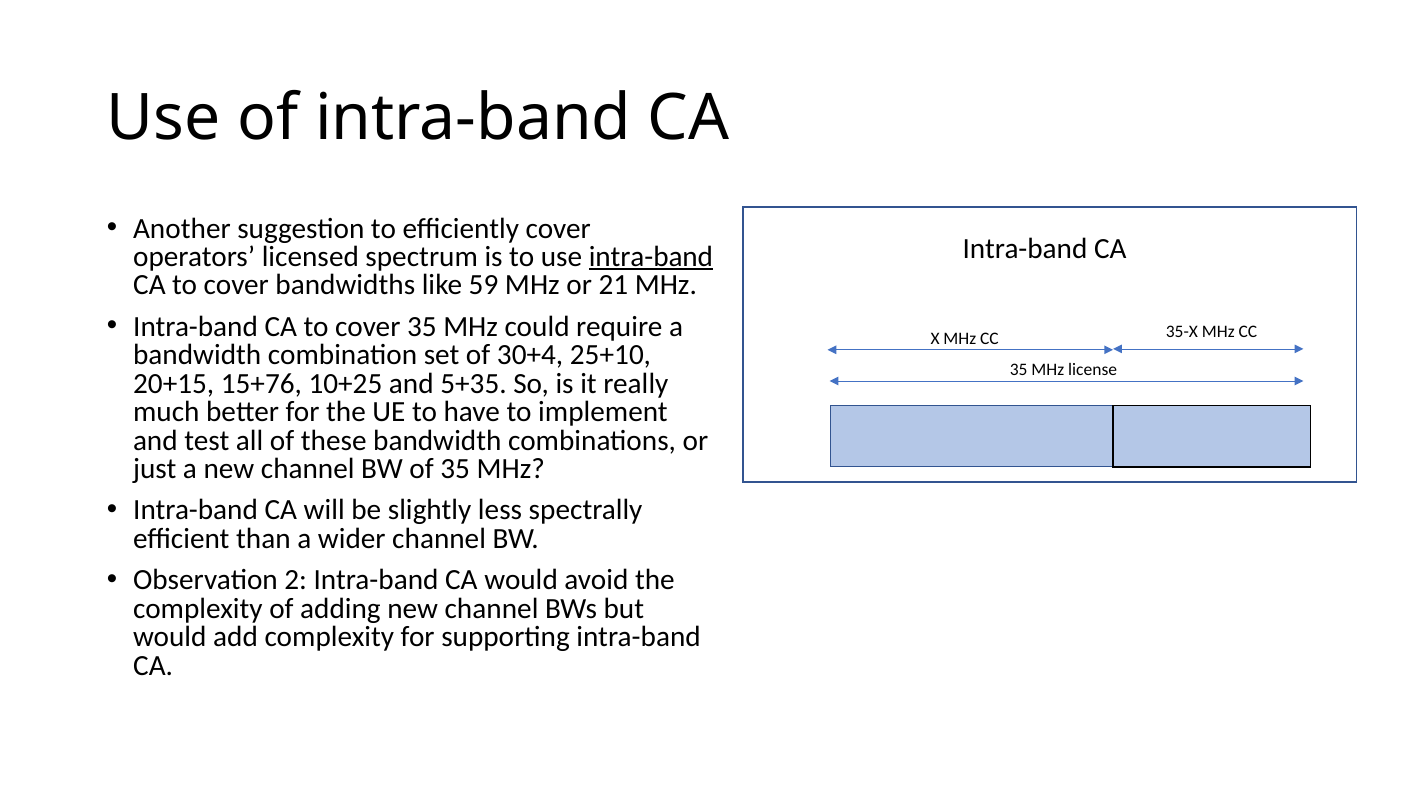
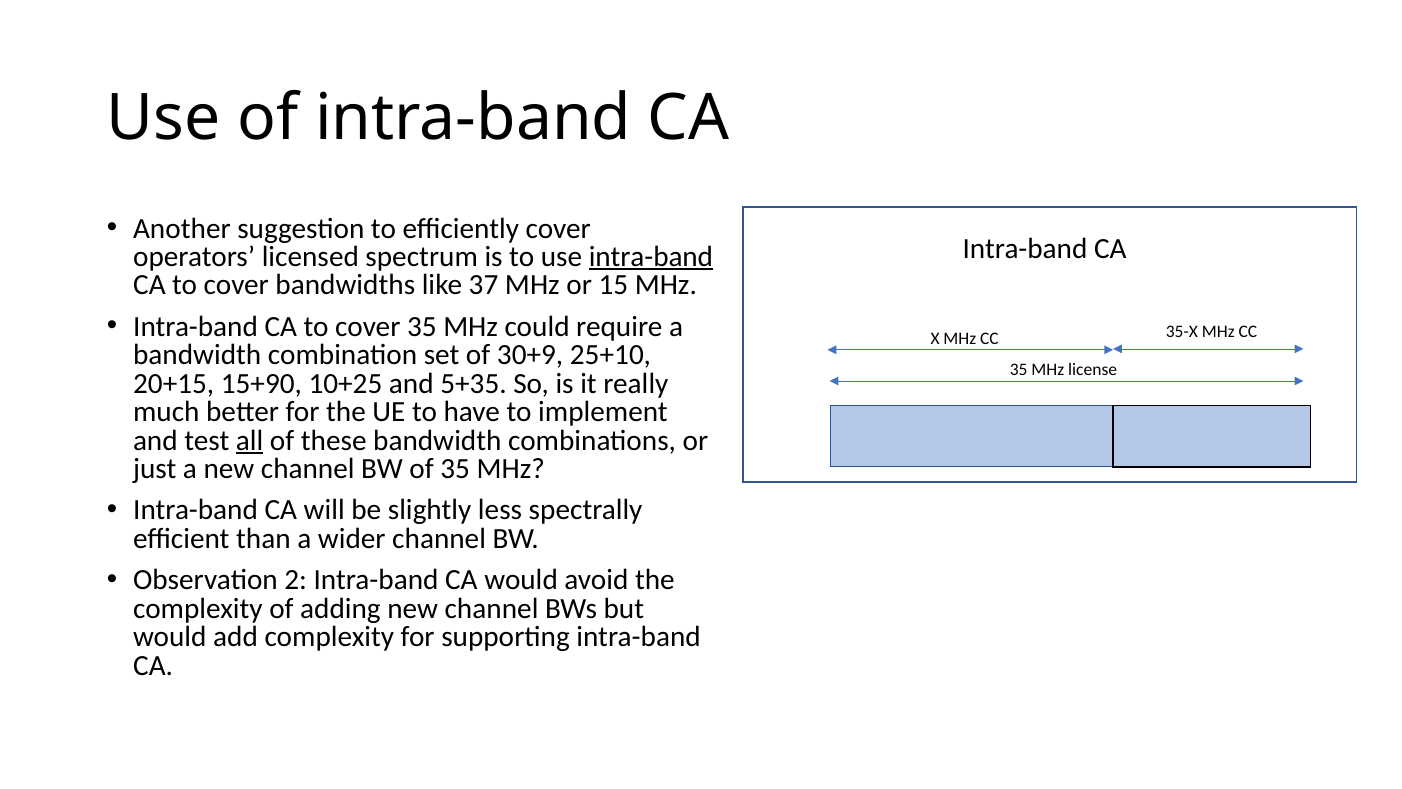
59: 59 -> 37
21: 21 -> 15
30+4: 30+4 -> 30+9
15+76: 15+76 -> 15+90
all underline: none -> present
